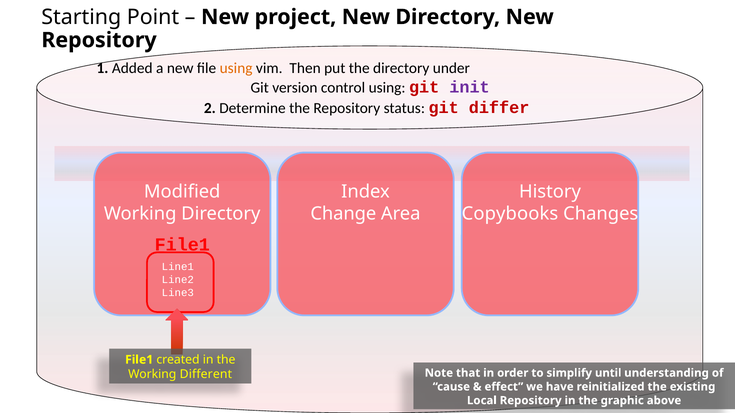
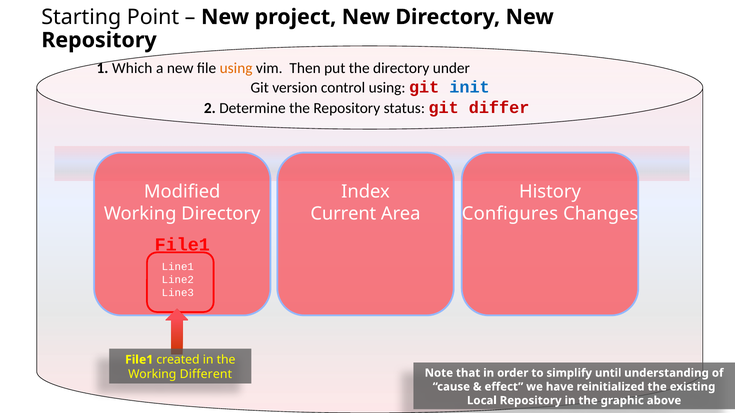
Added: Added -> Which
init colour: purple -> blue
Change: Change -> Current
Copybooks: Copybooks -> Configures
